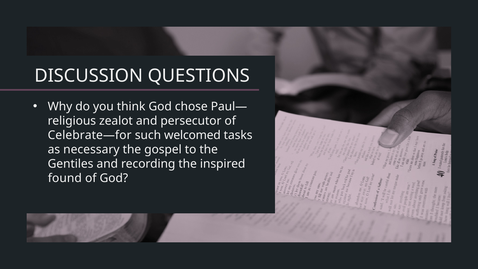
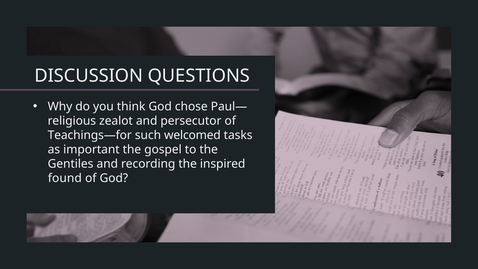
Celebrate—for: Celebrate—for -> Teachings—for
necessary: necessary -> important
